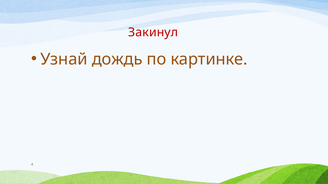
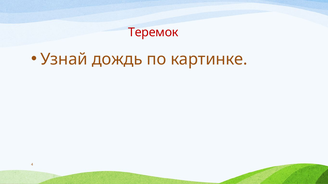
Закинул: Закинул -> Теремок
